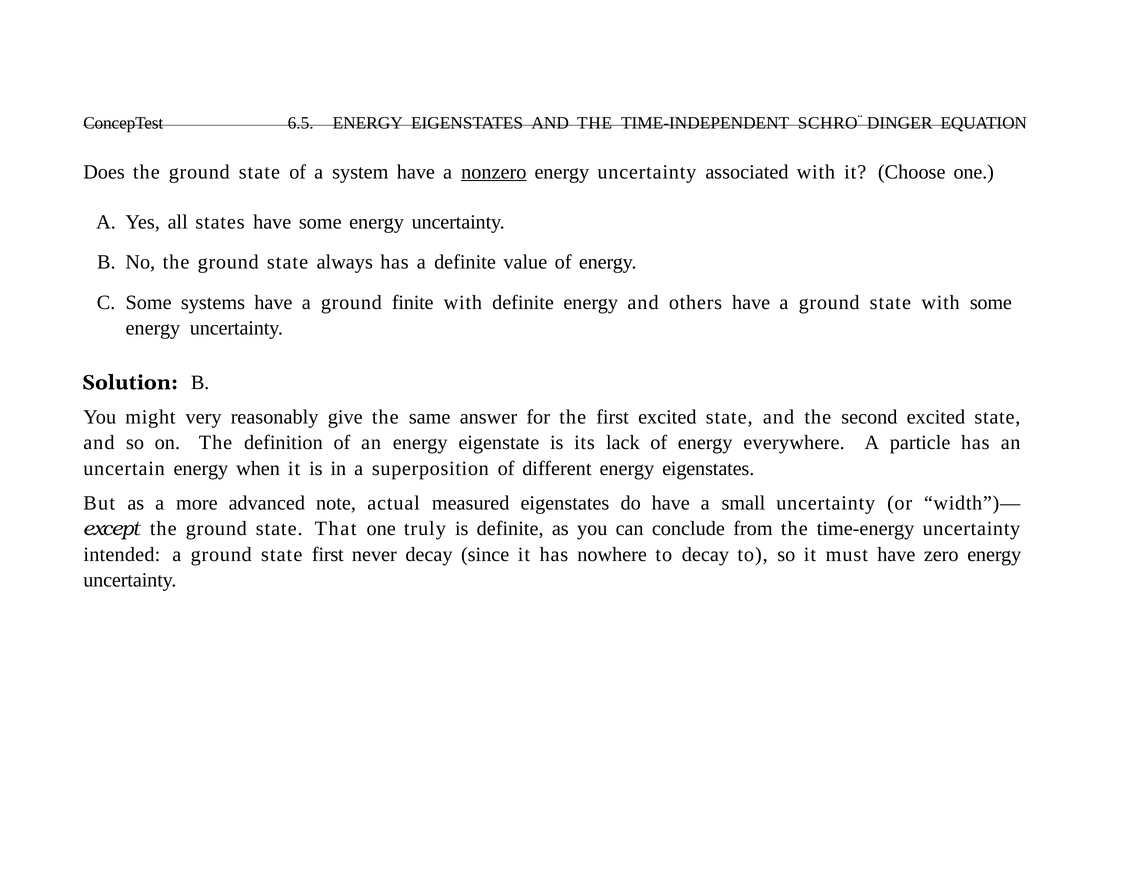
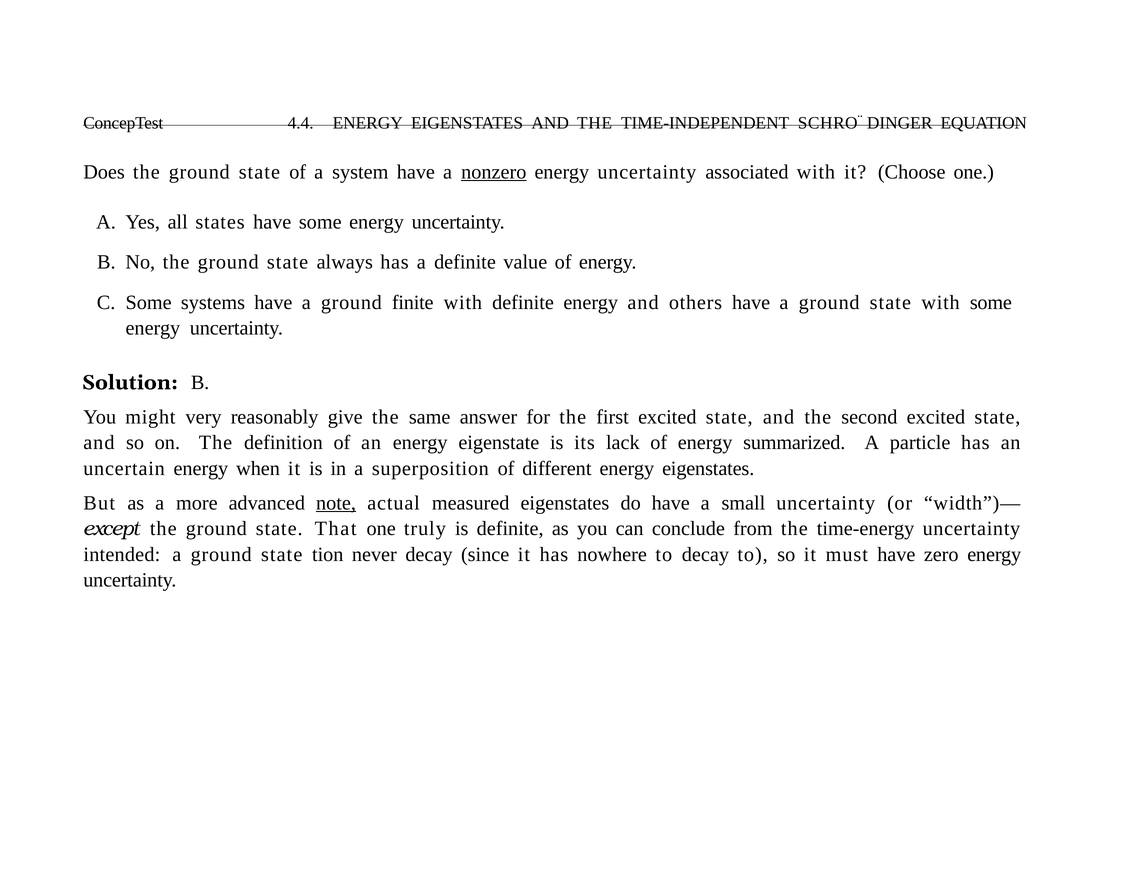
6.5: 6.5 -> 4.4
everywhere: everywhere -> summarized
note underline: none -> present
state first: first -> tion
